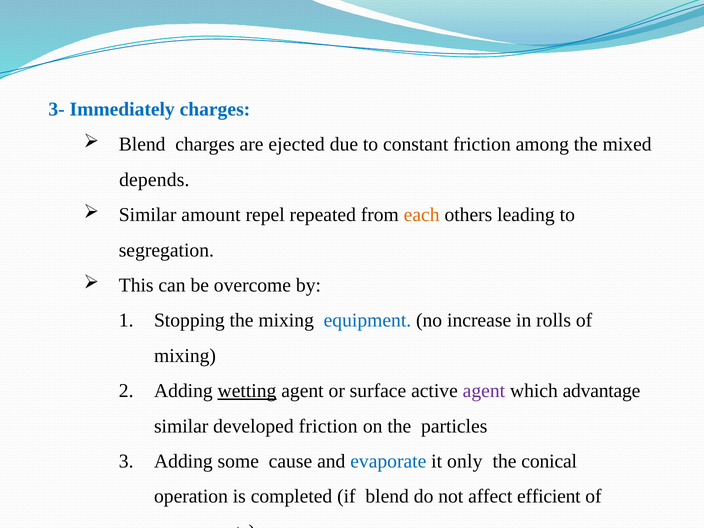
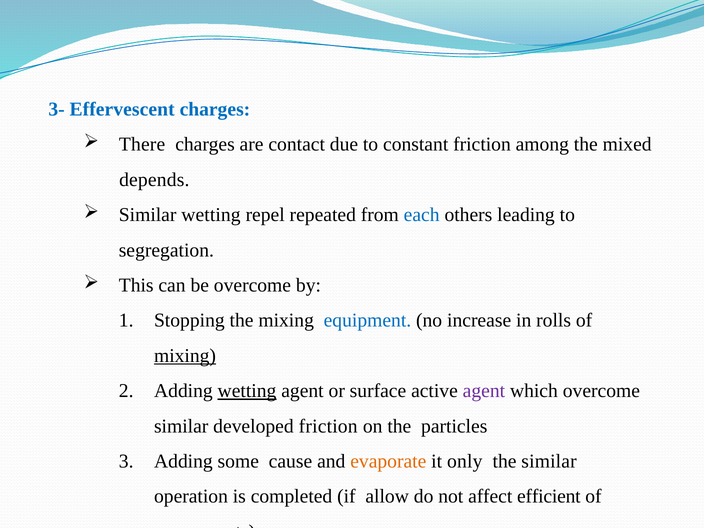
Immediately: Immediately -> Effervescent
Blend at (142, 145): Blend -> There
ejected: ejected -> contact
Similar amount: amount -> wetting
each colour: orange -> blue
mixing at (185, 356) underline: none -> present
which advantage: advantage -> overcome
evaporate colour: blue -> orange
the conical: conical -> similar
if blend: blend -> allow
